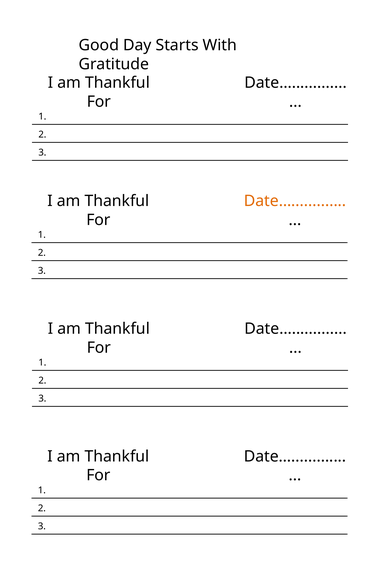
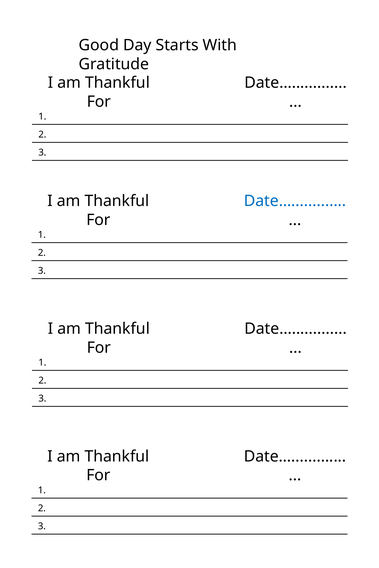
Date… at (295, 201) colour: orange -> blue
